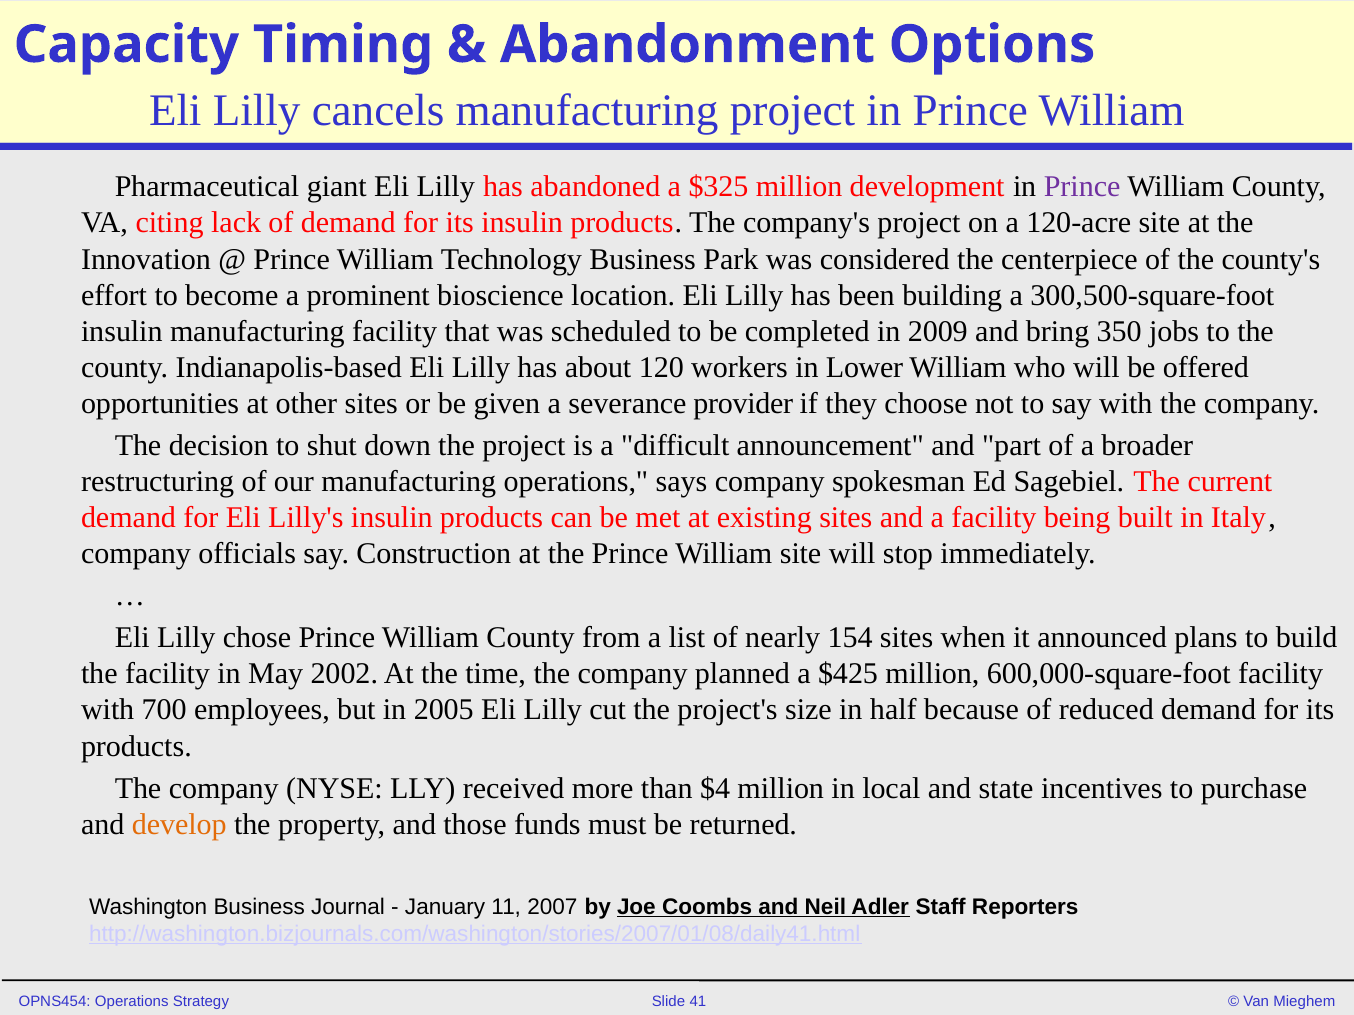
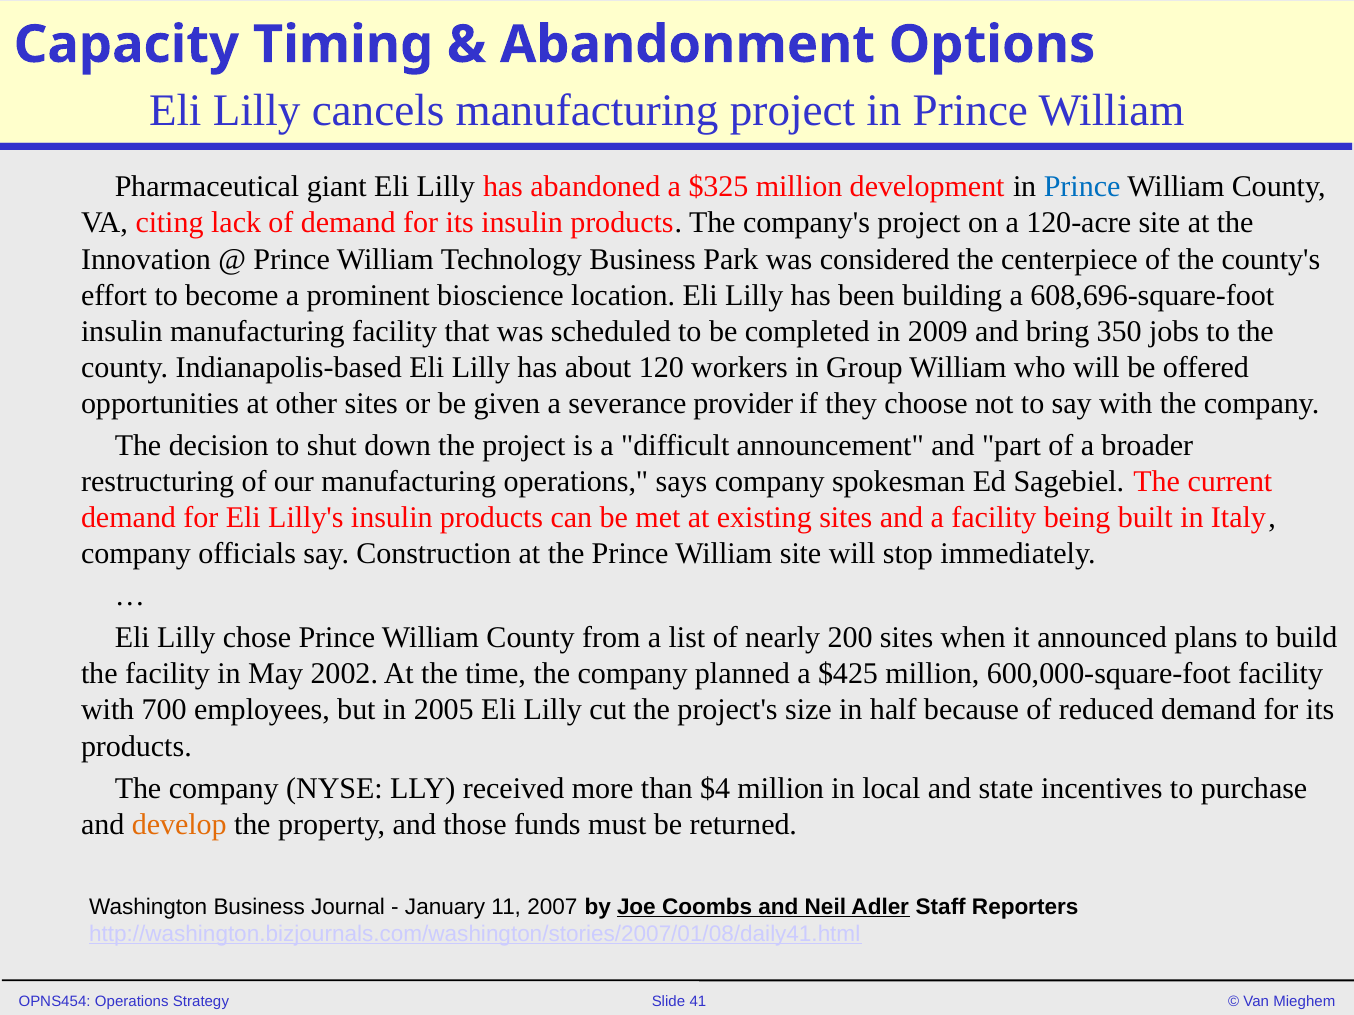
Prince at (1082, 187) colour: purple -> blue
300,500-square-foot: 300,500-square-foot -> 608,696-square-foot
Lower: Lower -> Group
154: 154 -> 200
